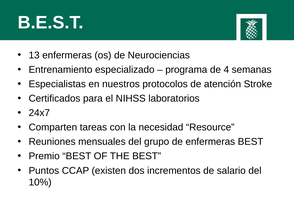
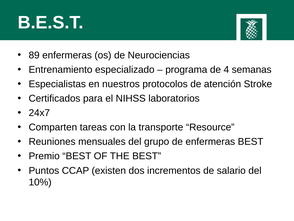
13: 13 -> 89
necesidad: necesidad -> transporte
